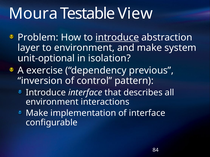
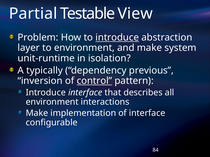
Moura: Moura -> Partial
unit-optional: unit-optional -> unit-runtime
exercise: exercise -> typically
control underline: none -> present
